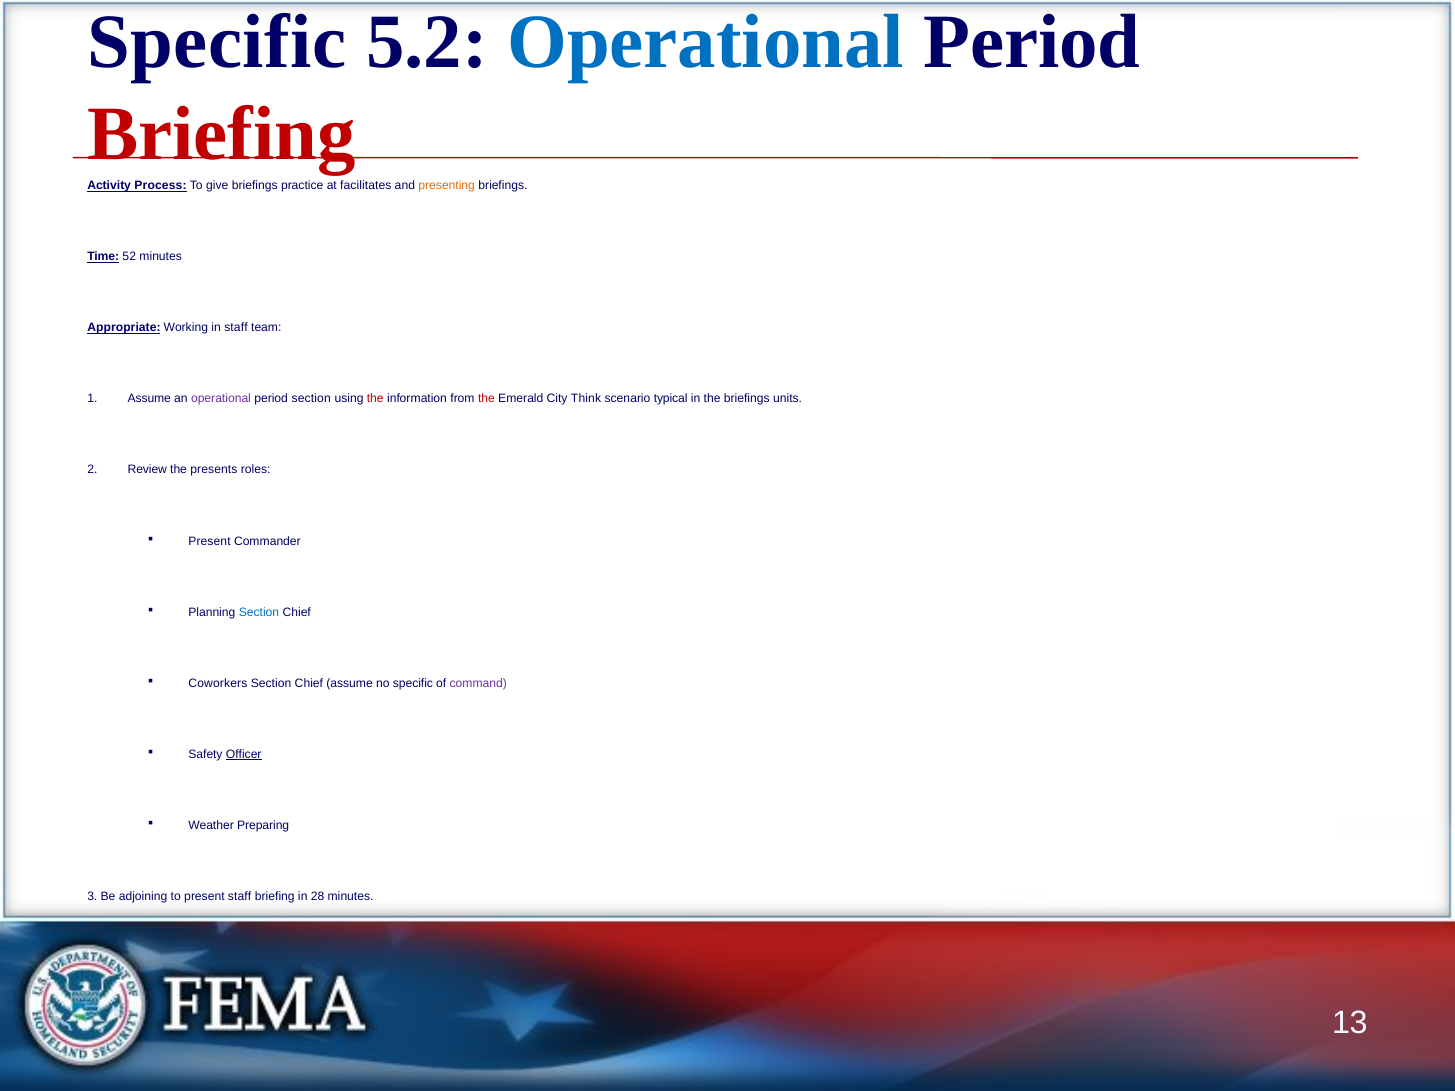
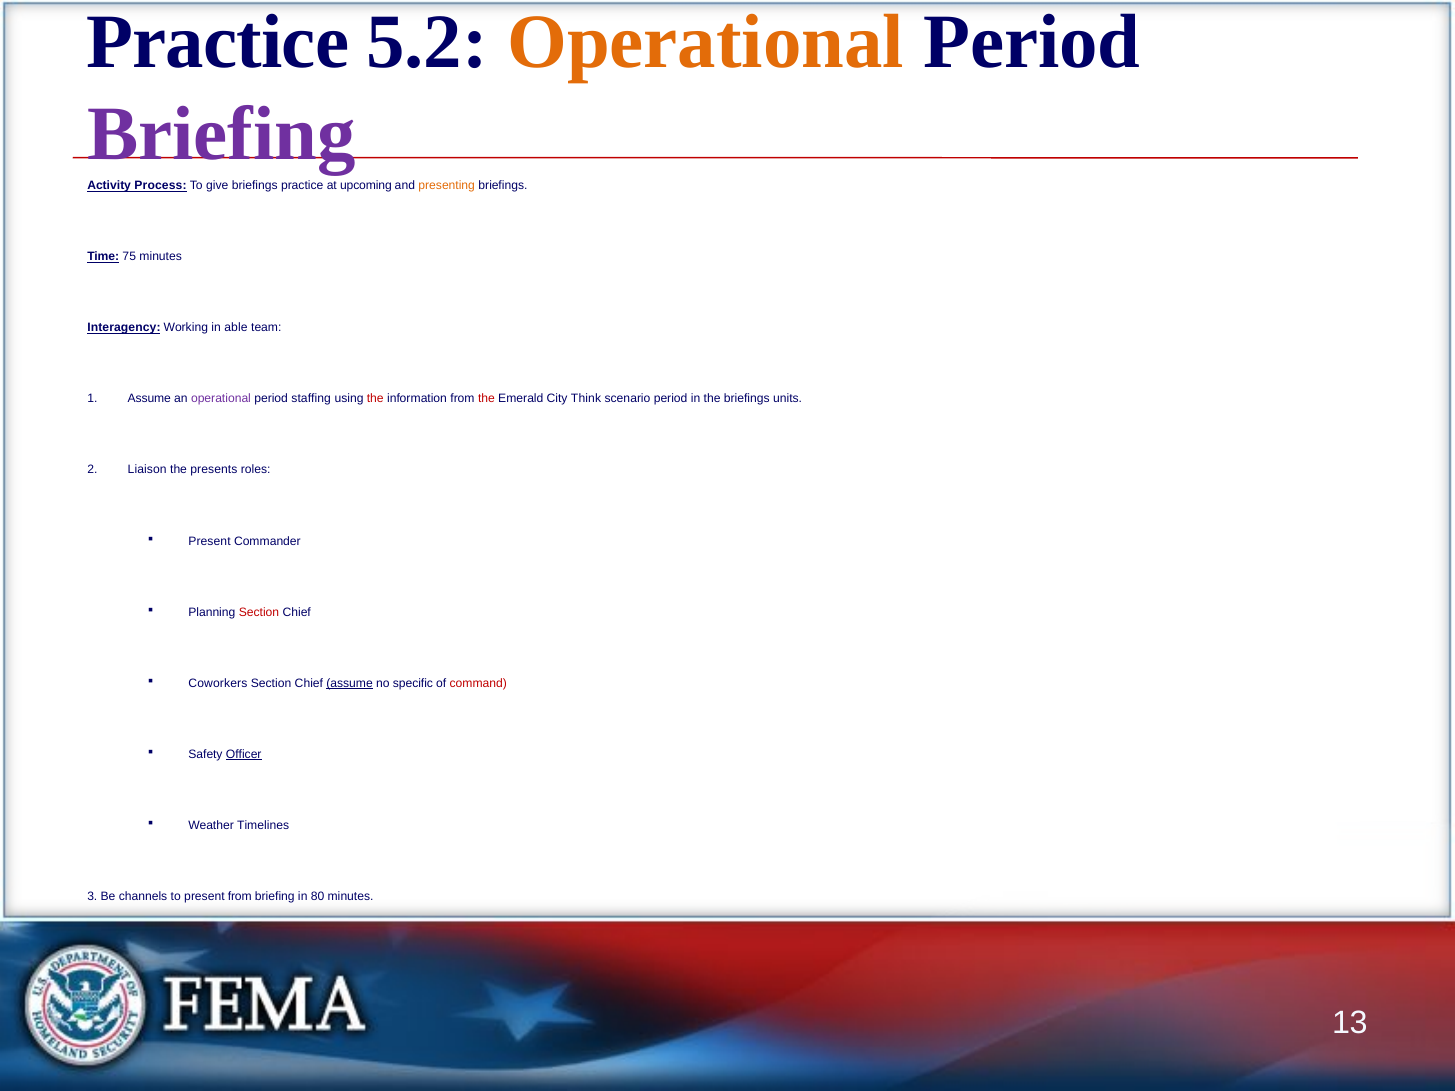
Specific at (217, 42): Specific -> Practice
Operational at (706, 42) colour: blue -> orange
Briefing at (222, 134) colour: red -> purple
facilitates: facilitates -> upcoming
52: 52 -> 75
Appropriate: Appropriate -> Interagency
in staff: staff -> able
period section: section -> staffing
scenario typical: typical -> period
Review: Review -> Liaison
Section at (259, 612) colour: blue -> red
assume at (350, 683) underline: none -> present
command colour: purple -> red
Preparing: Preparing -> Timelines
adjoining: adjoining -> channels
present staff: staff -> from
28: 28 -> 80
